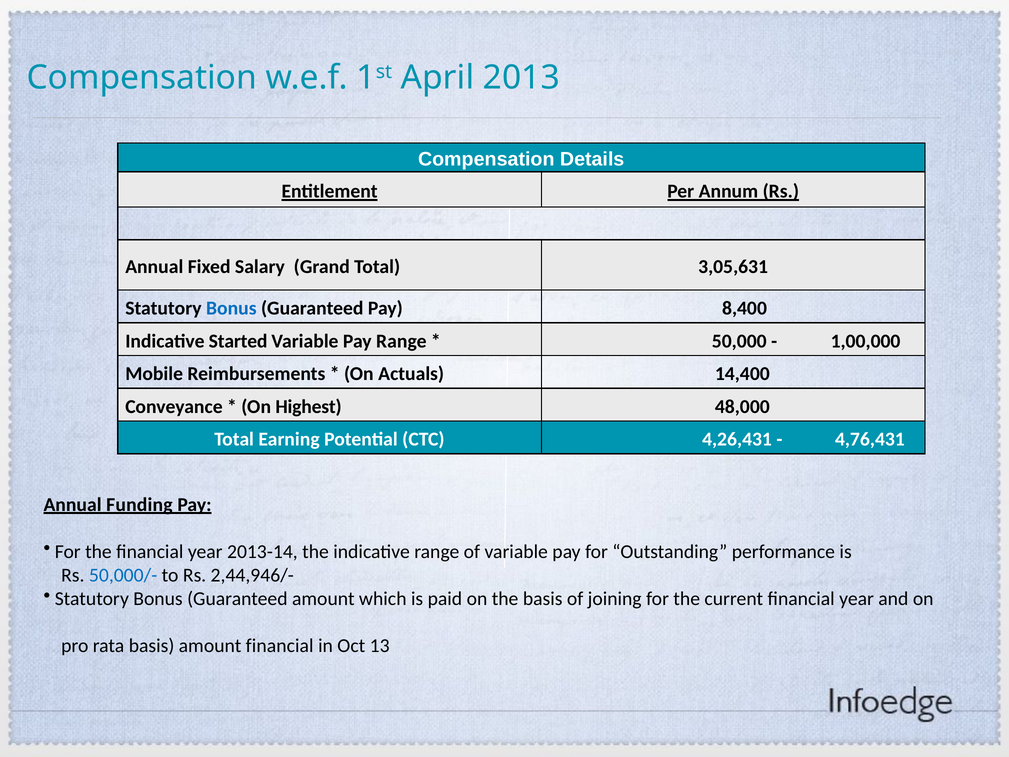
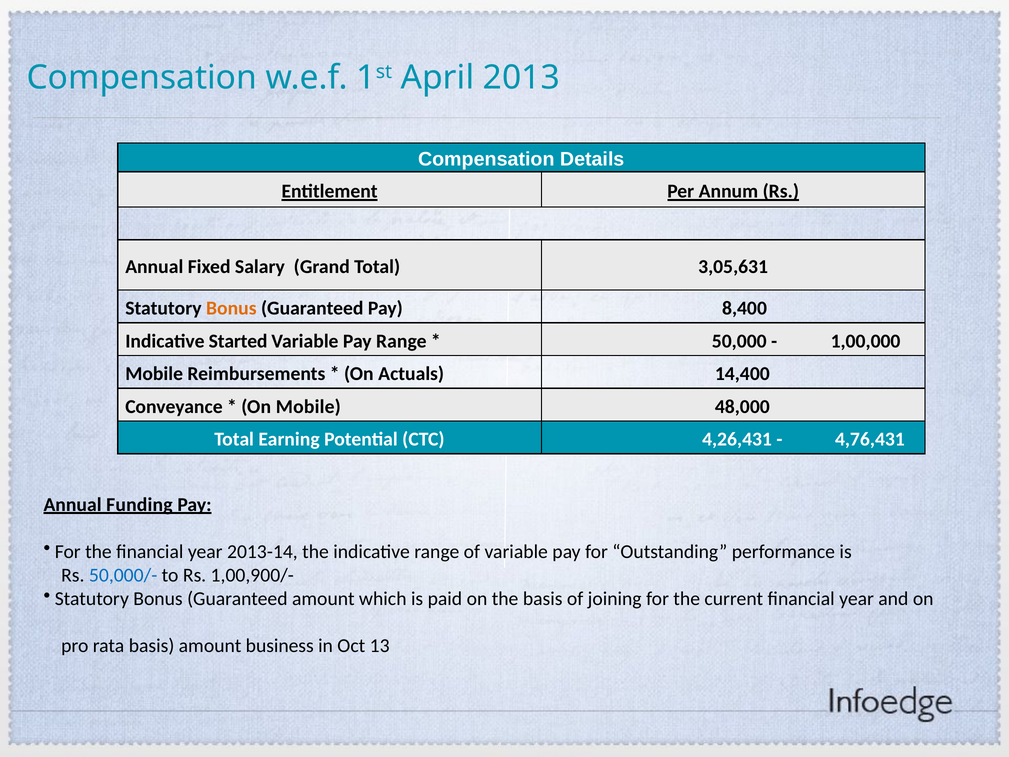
Bonus at (231, 308) colour: blue -> orange
On Highest: Highest -> Mobile
2,44,946/-: 2,44,946/- -> 1,00,900/-
amount financial: financial -> business
